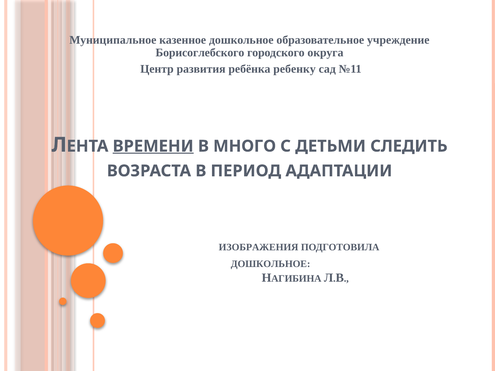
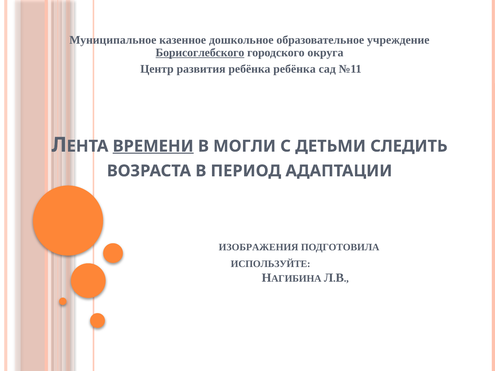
Борисоглебского underline: none -> present
ребёнка ребенку: ребенку -> ребёнка
МНОГО: МНОГО -> МОГЛИ
ДОШКОЛЬНОЕ at (271, 264): ДОШКОЛЬНОЕ -> ИСПОЛЬЗУЙТЕ
